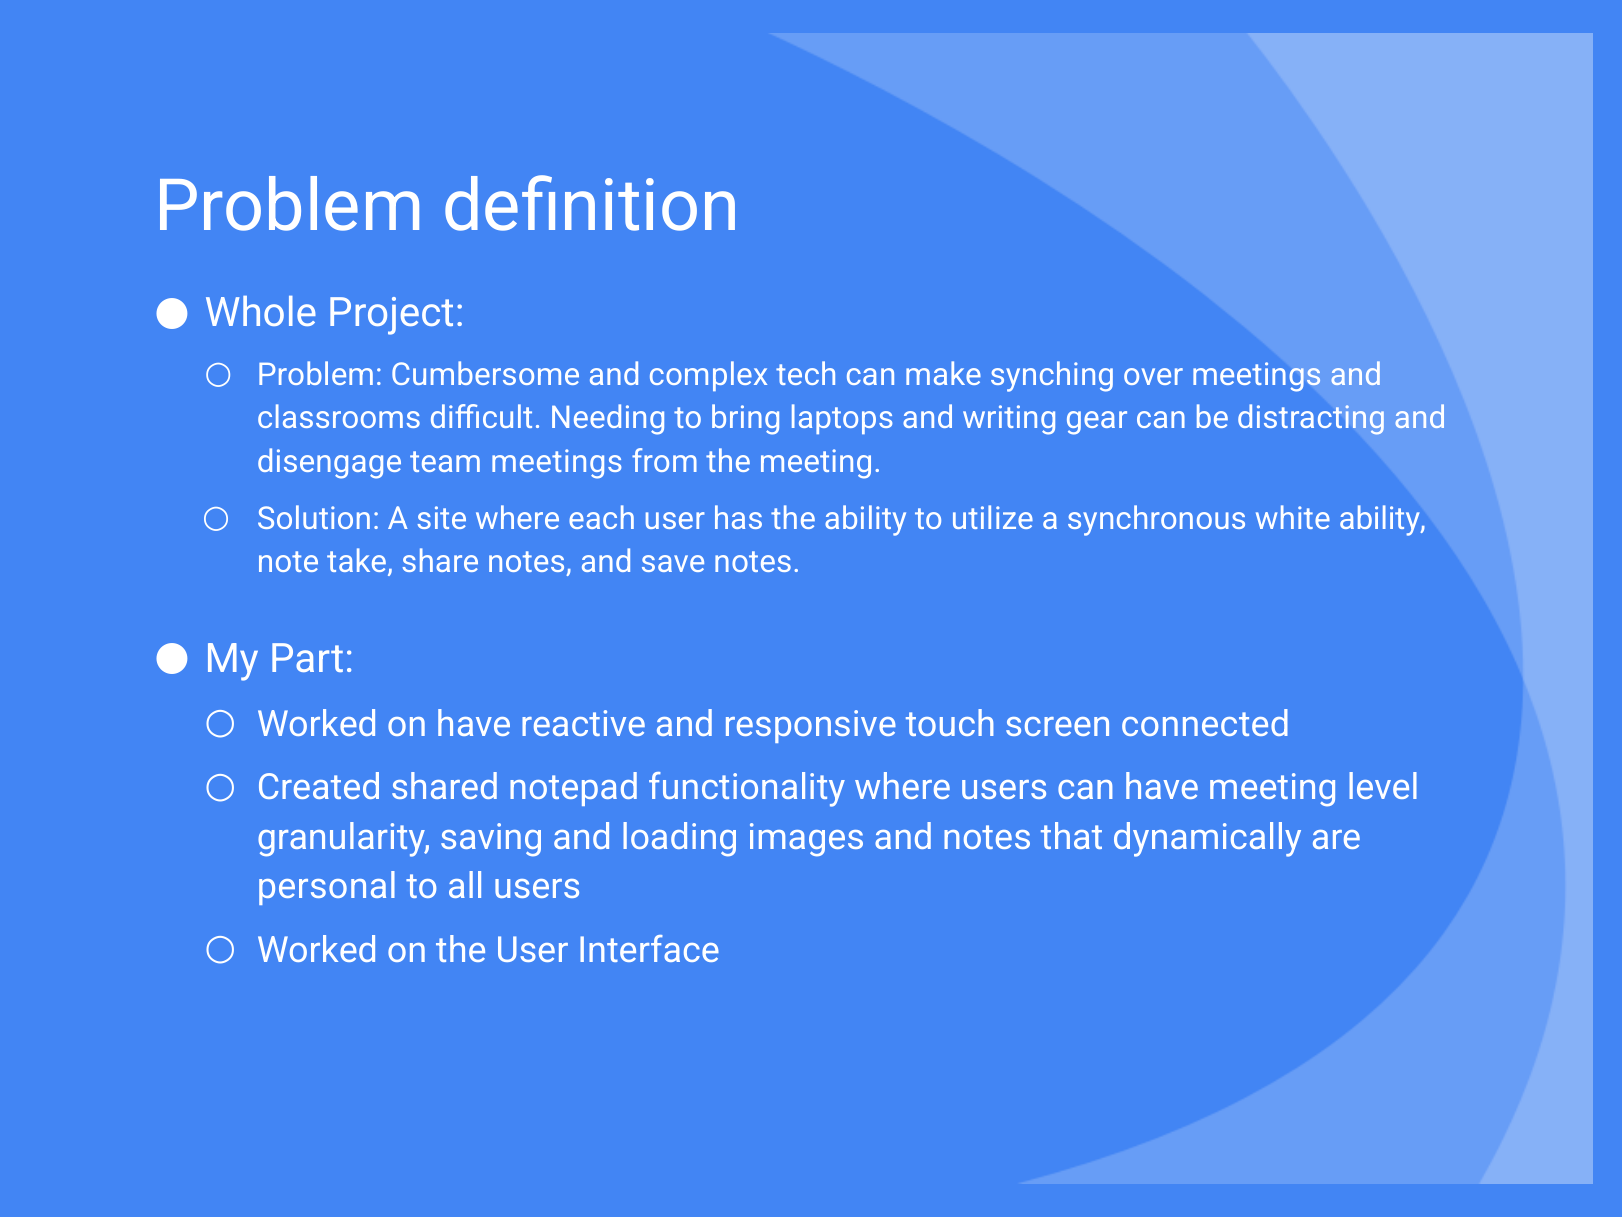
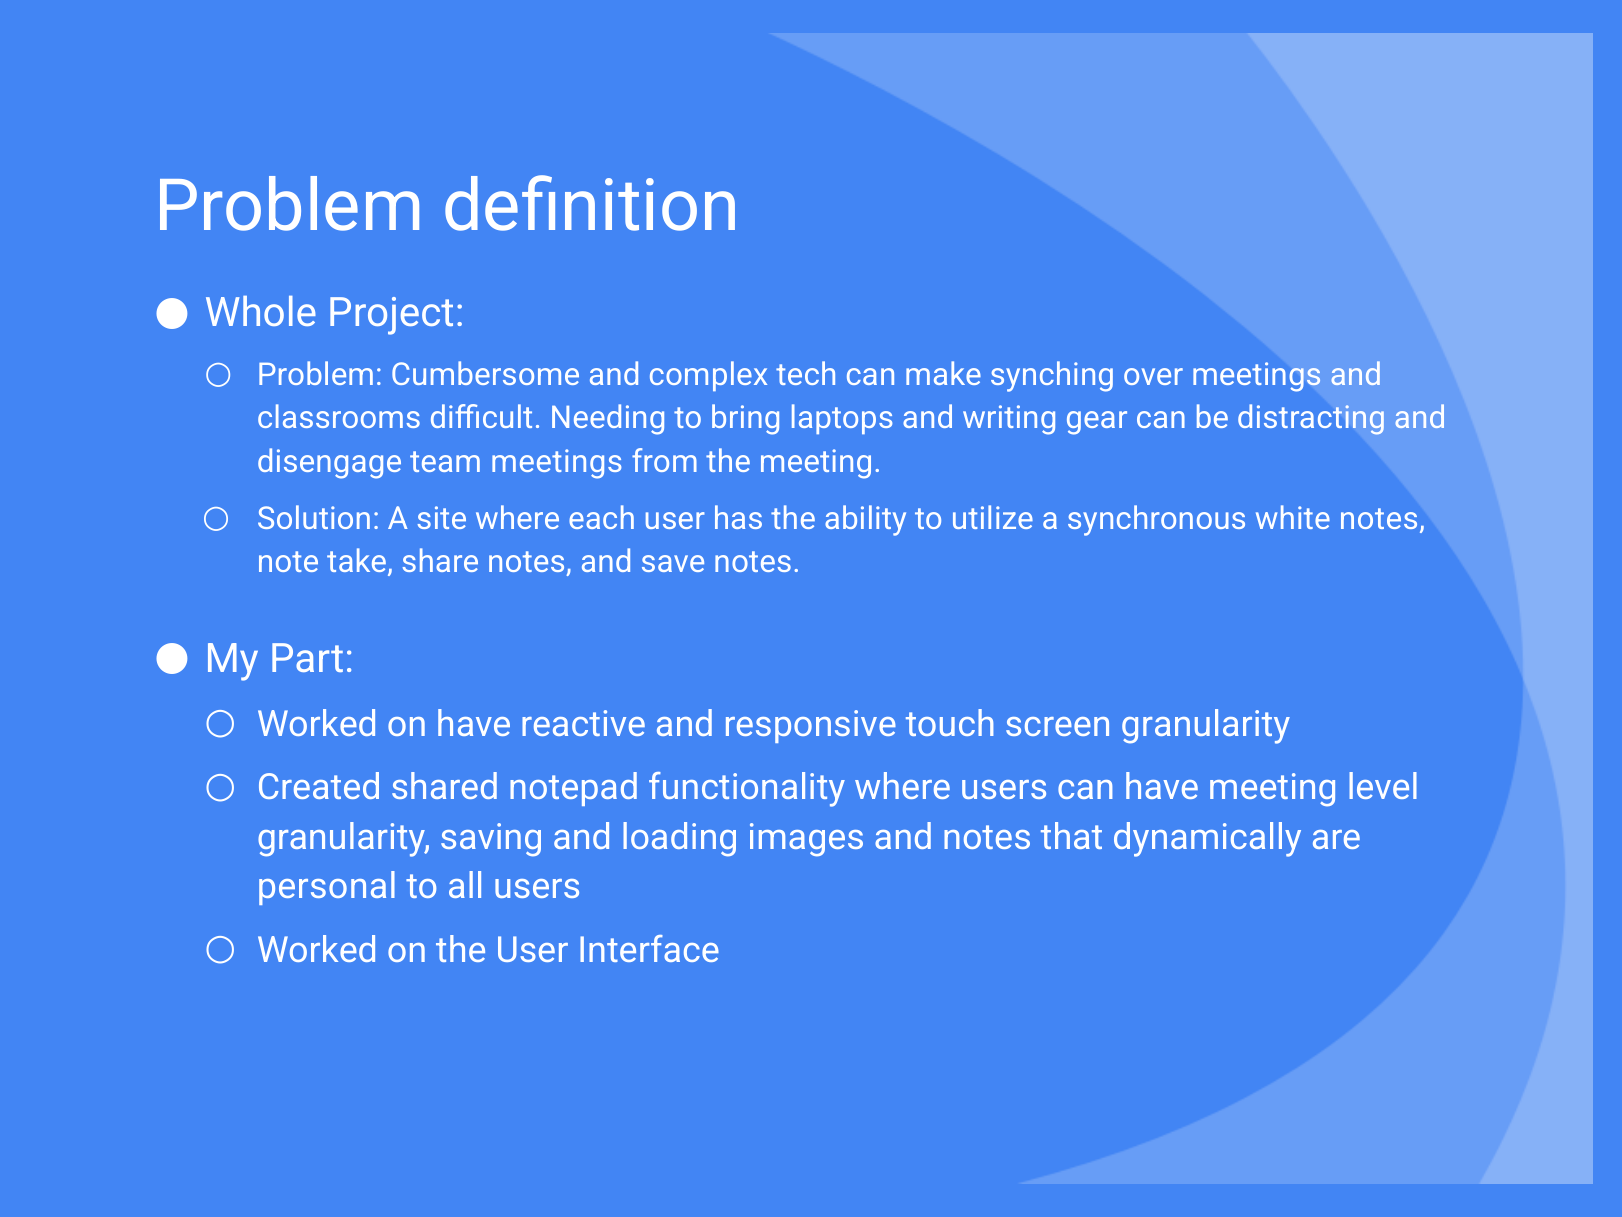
white ability: ability -> notes
screen connected: connected -> granularity
